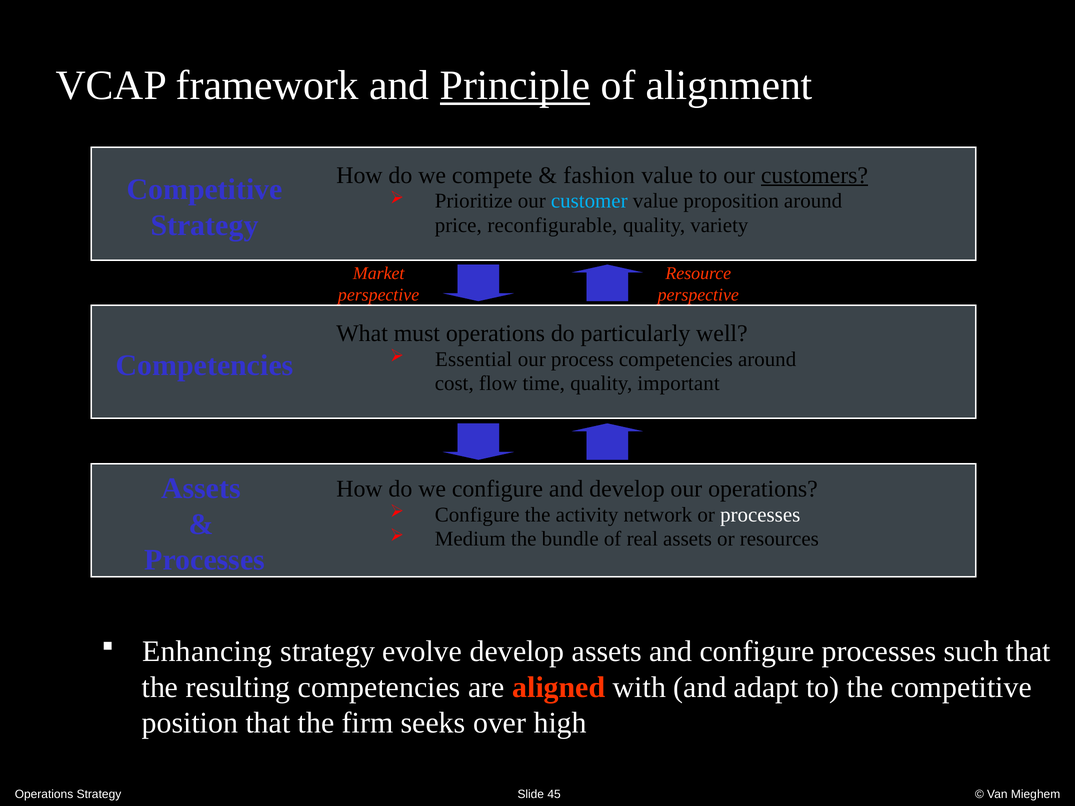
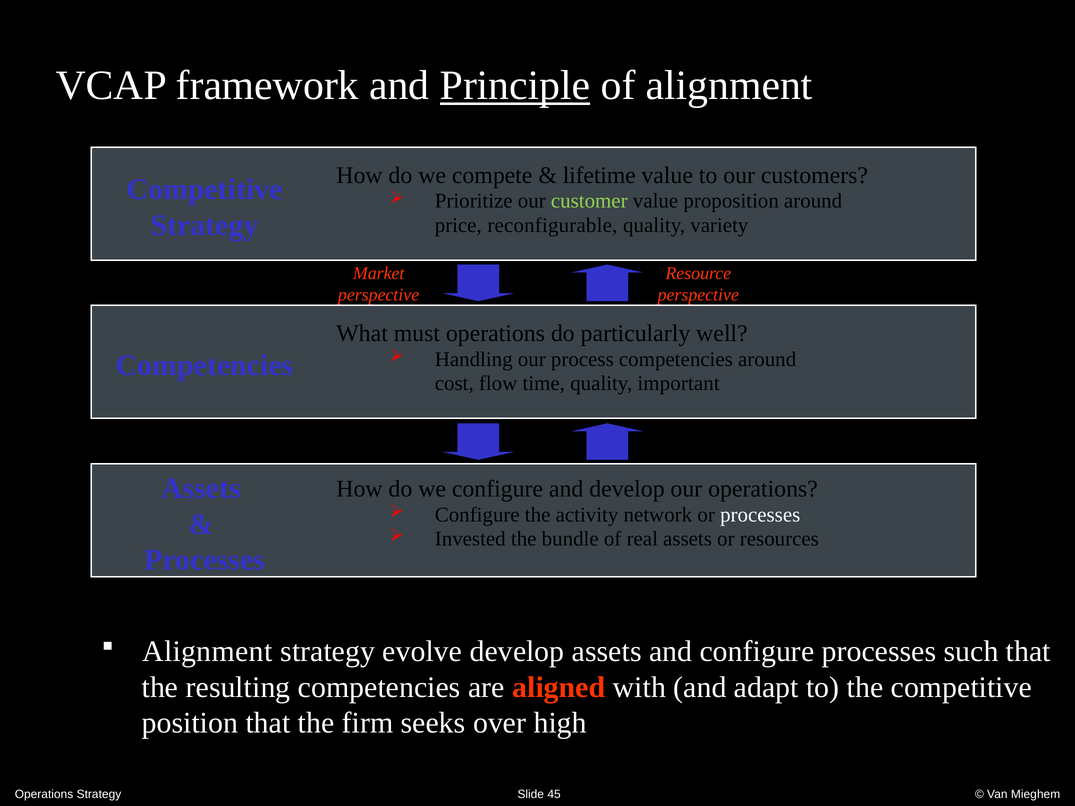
fashion: fashion -> lifetime
customers underline: present -> none
customer colour: light blue -> light green
Essential: Essential -> Handling
Medium: Medium -> Invested
Enhancing at (207, 652): Enhancing -> Alignment
